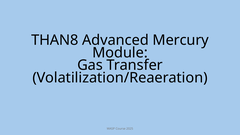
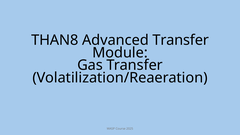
Advanced Mercury: Mercury -> Transfer
